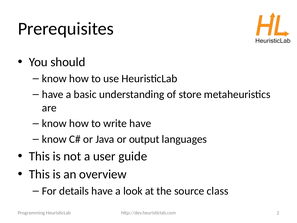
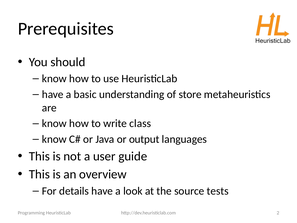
write have: have -> class
class: class -> tests
